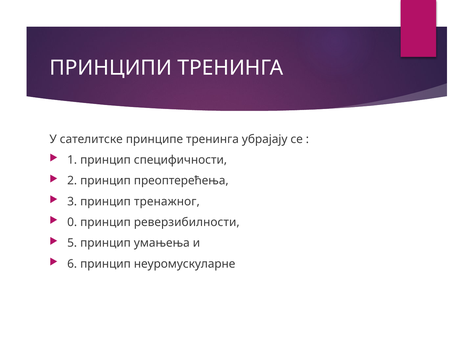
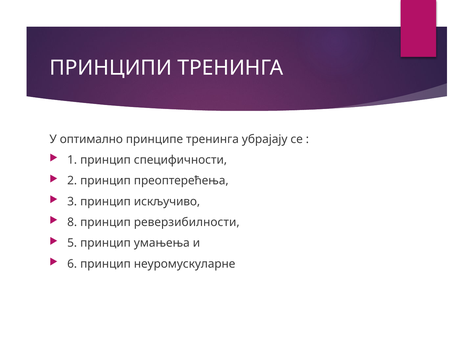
сателитске: сателитске -> оптимално
тренажног: тренажног -> искључиво
0: 0 -> 8
